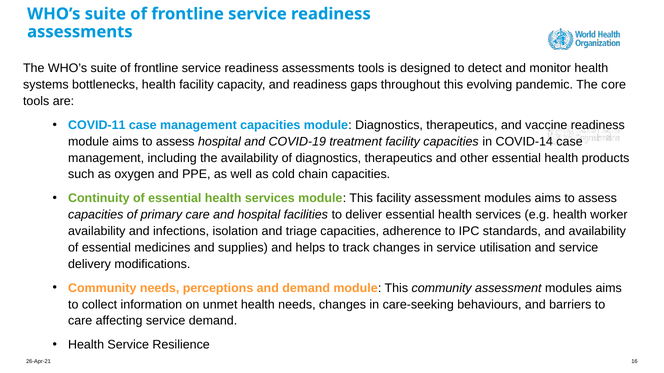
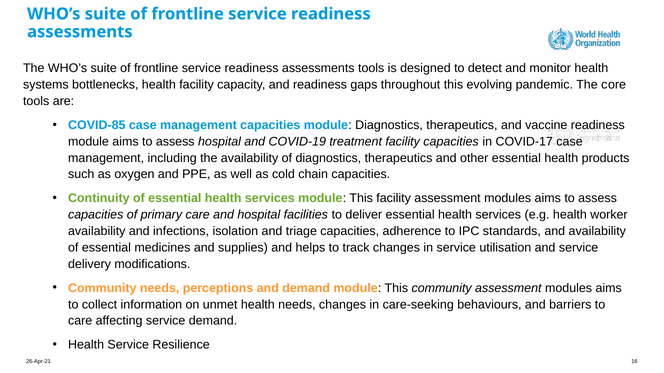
COVID-11: COVID-11 -> COVID-85
COVID-14: COVID-14 -> COVID-17
